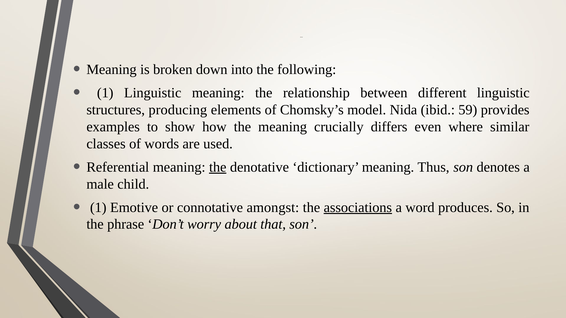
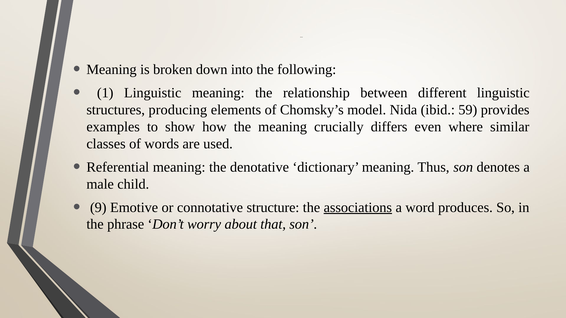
the at (218, 167) underline: present -> none
1 at (98, 208): 1 -> 9
amongst: amongst -> structure
